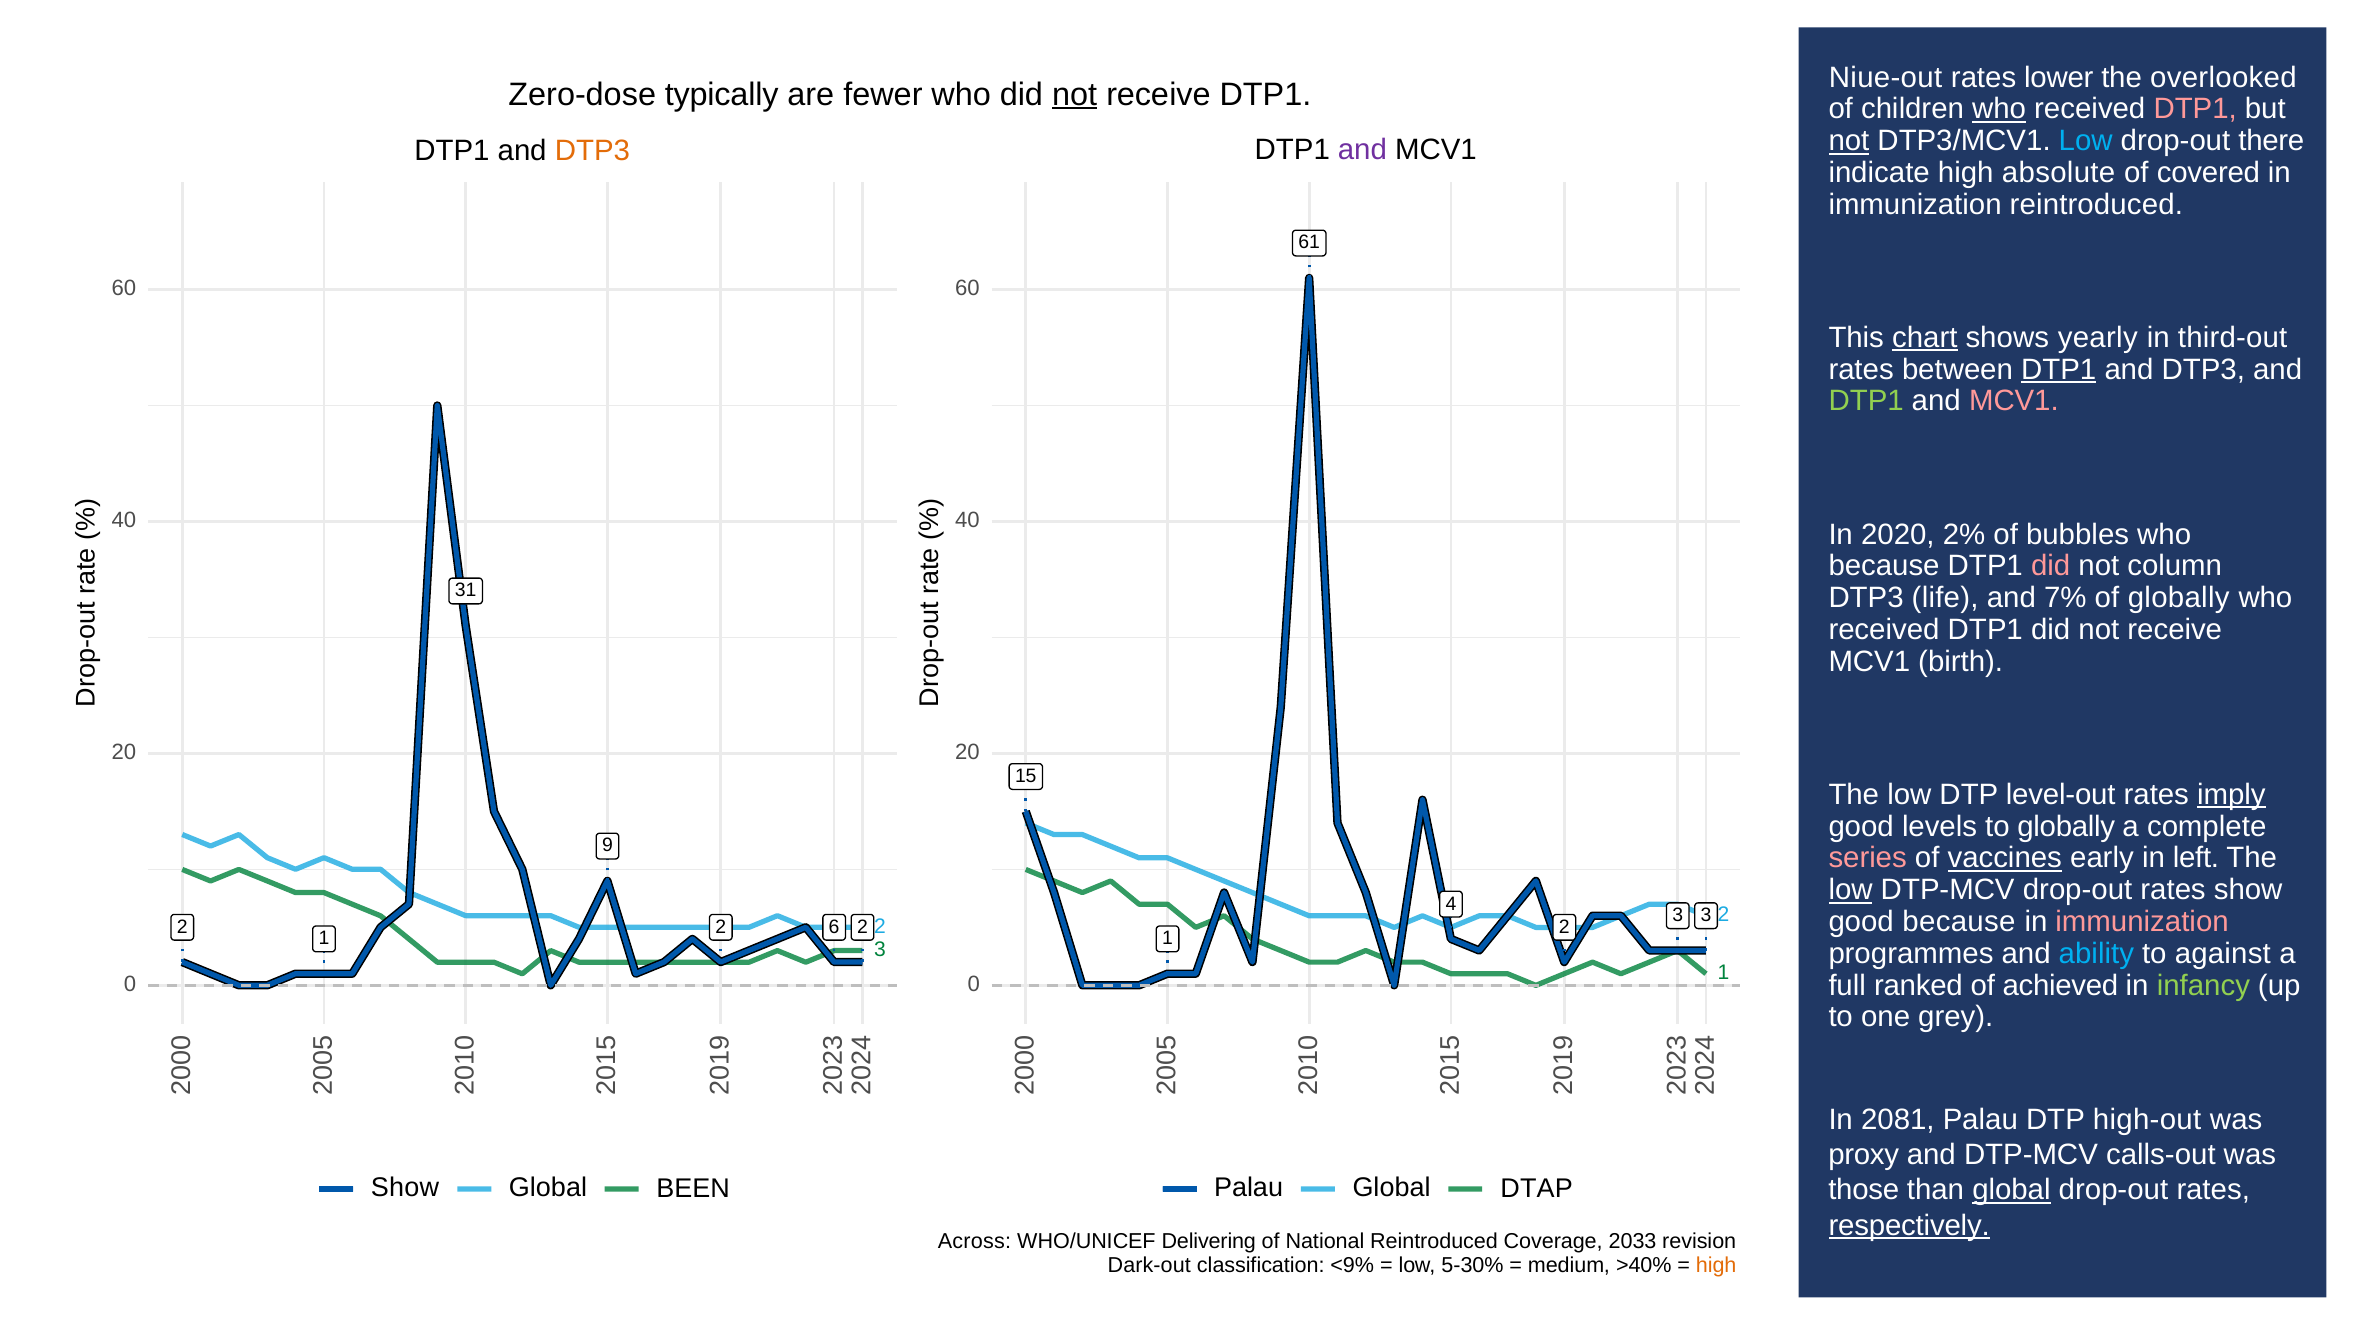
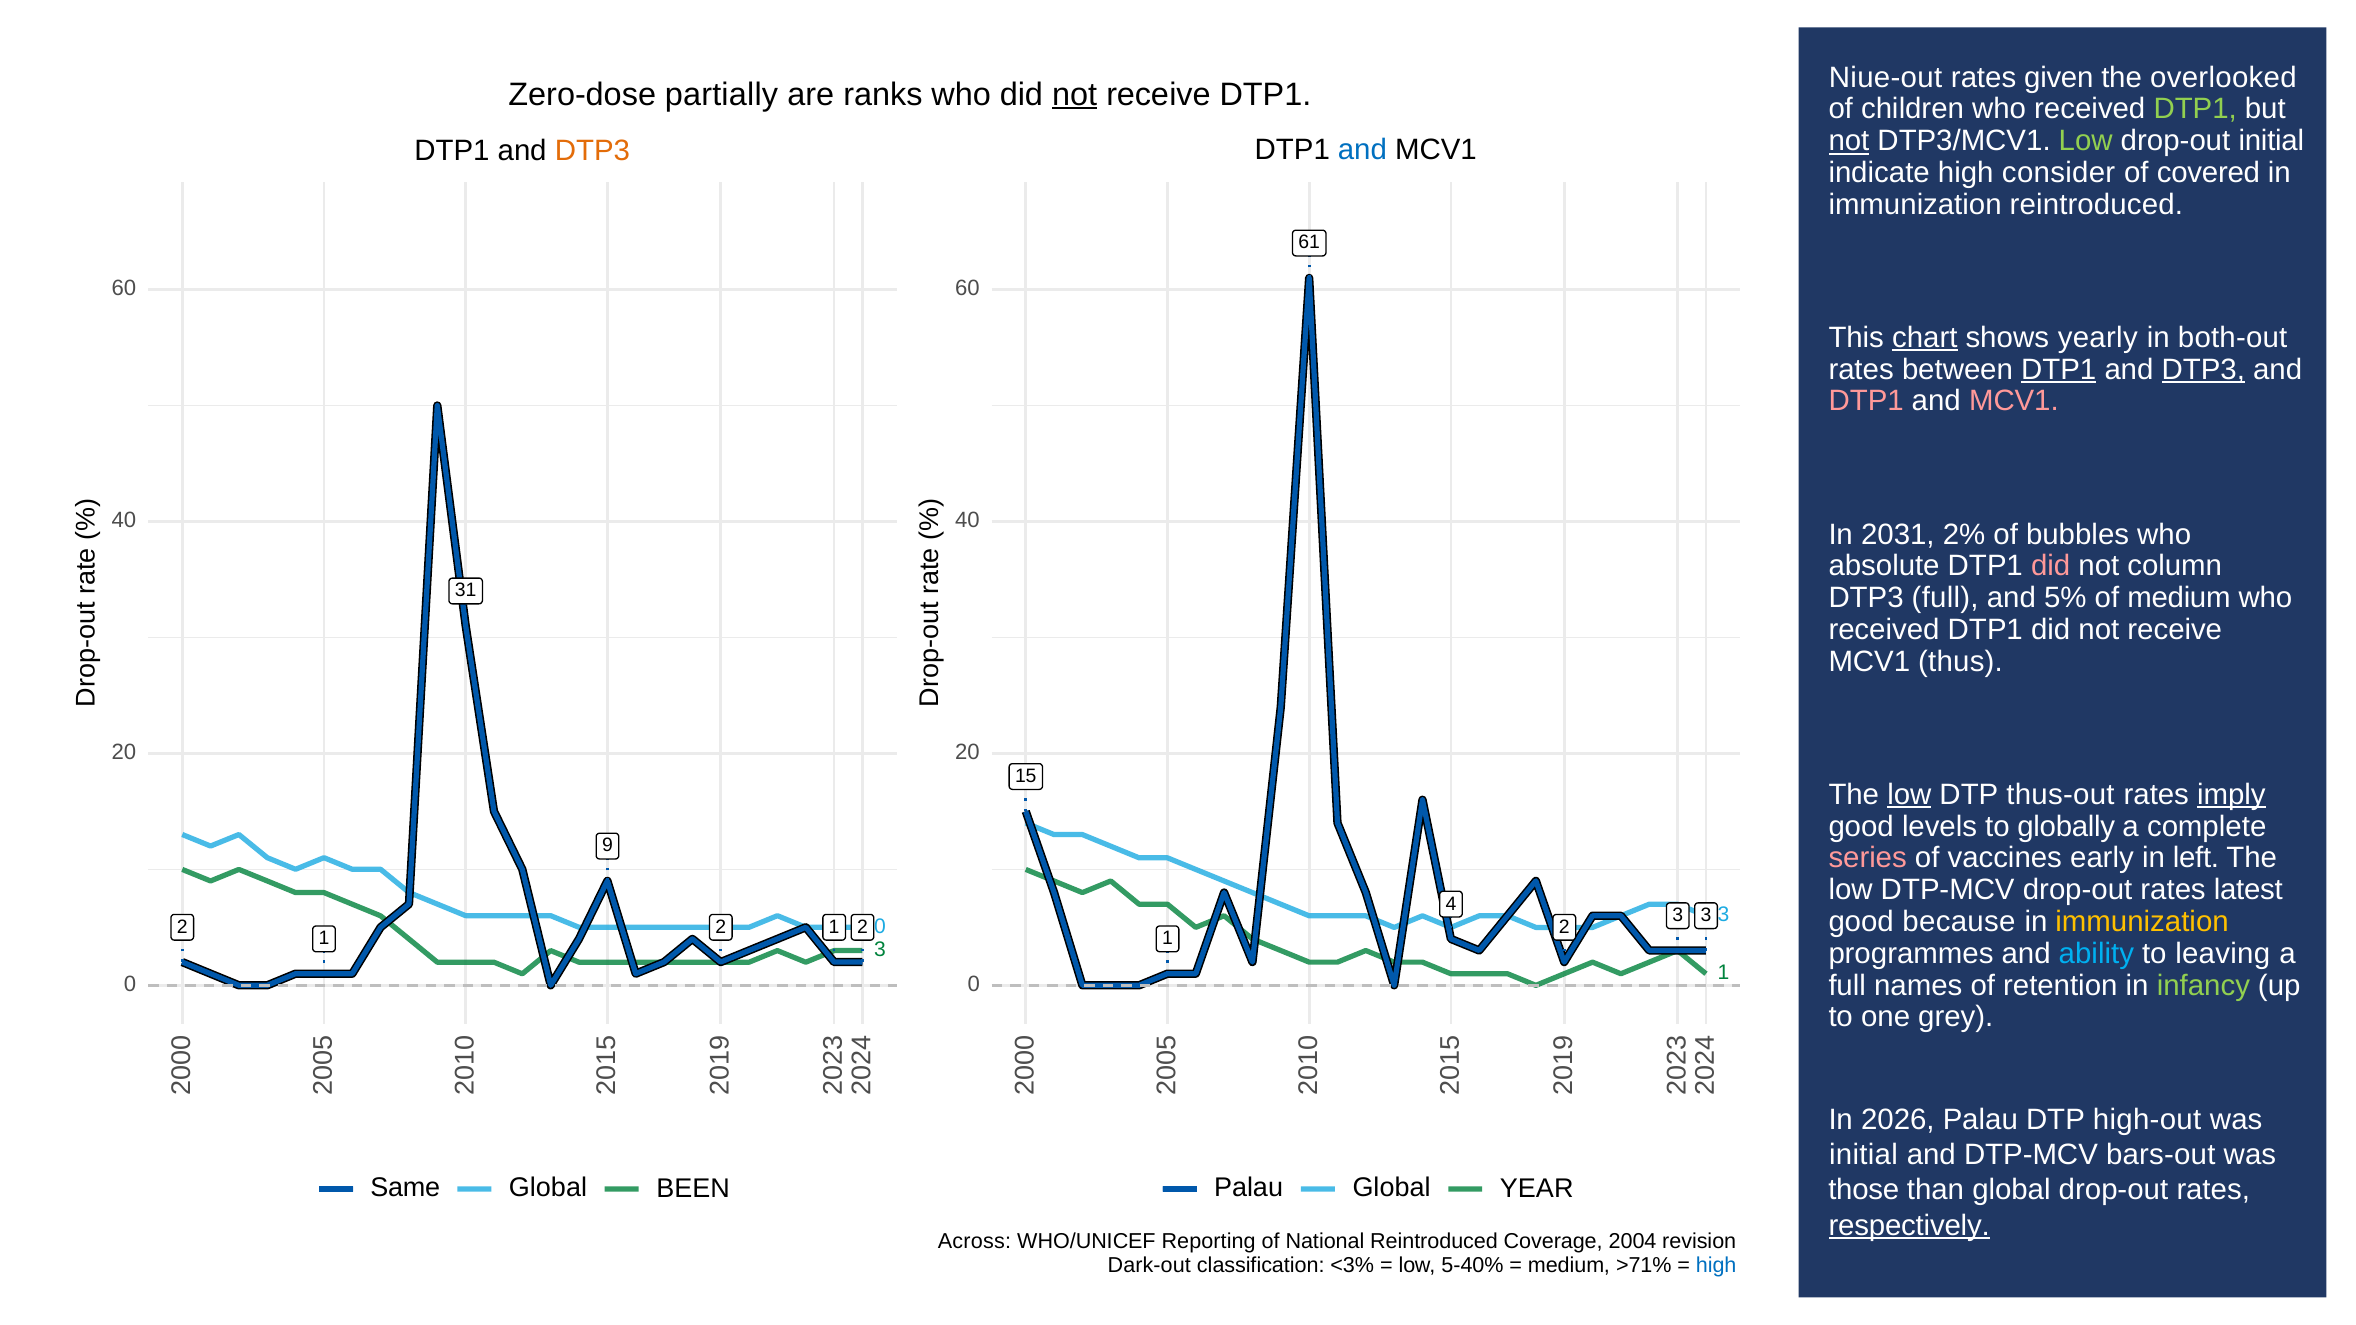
lower: lower -> given
typically: typically -> partially
fewer: fewer -> ranks
who at (1999, 109) underline: present -> none
DTP1 at (2195, 109) colour: pink -> light green
Low at (2086, 141) colour: light blue -> light green
drop-out there: there -> initial
and at (1362, 150) colour: purple -> blue
absolute: absolute -> consider
third-out: third-out -> both-out
DTP3 at (2203, 370) underline: none -> present
DTP1 at (1866, 401) colour: light green -> pink
2020: 2020 -> 2031
because at (1884, 566): because -> absolute
DTP3 life: life -> full
7%: 7% -> 5%
of globally: globally -> medium
birth: birth -> thus
low at (1909, 795) underline: none -> present
level-out: level-out -> thus-out
vaccines underline: present -> none
low at (1851, 890) underline: present -> none
rates show: show -> latest
3 3 2: 2 -> 3
immunization at (2142, 922) colour: pink -> yellow
6 at (834, 927): 6 -> 1
2 at (880, 927): 2 -> 0
against: against -> leaving
ranked: ranked -> names
achieved: achieved -> retention
2081: 2081 -> 2026
proxy at (1864, 1155): proxy -> initial
calls-out: calls-out -> bars-out
Show at (405, 1188): Show -> Same
DTAP: DTAP -> YEAR
global at (2011, 1190) underline: present -> none
Delivering: Delivering -> Reporting
2033: 2033 -> 2004
<9%: <9% -> <3%
5-30%: 5-30% -> 5-40%
>40%: >40% -> >71%
high at (1716, 1265) colour: orange -> blue
